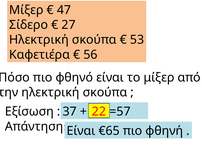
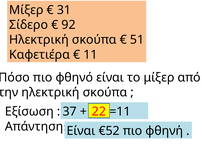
47: 47 -> 31
27: 27 -> 92
53: 53 -> 51
56: 56 -> 11
=57: =57 -> =11
€65: €65 -> €52
